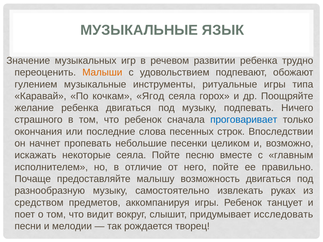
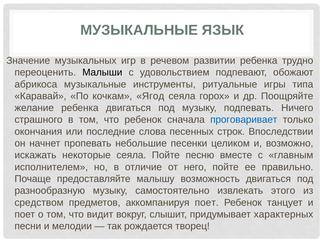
Малыши colour: orange -> black
гулением: гулением -> абрикоса
руках: руках -> этого
аккомпанируя игры: игры -> поет
исследовать: исследовать -> характерных
